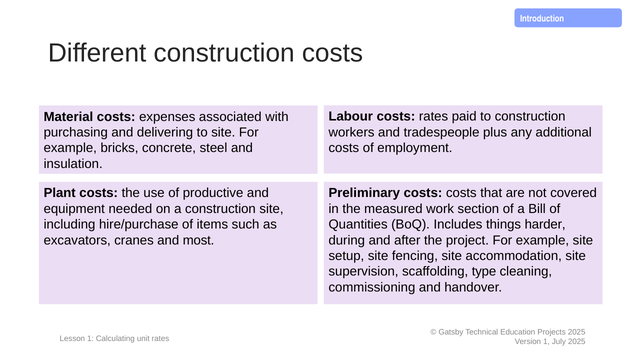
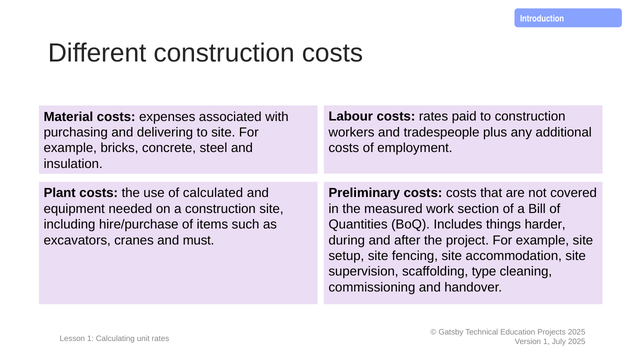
productive: productive -> calculated
most: most -> must
